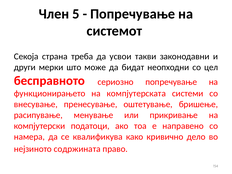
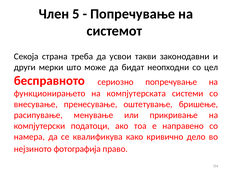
содржината: содржината -> фотографија
